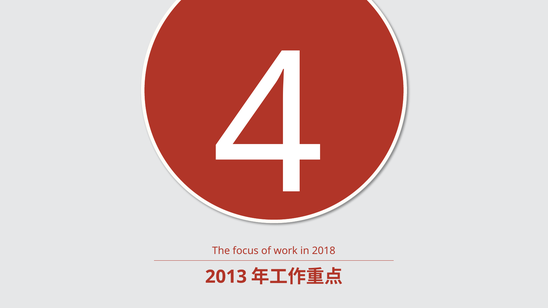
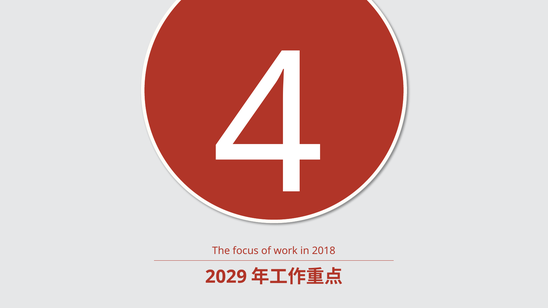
2013: 2013 -> 2029
